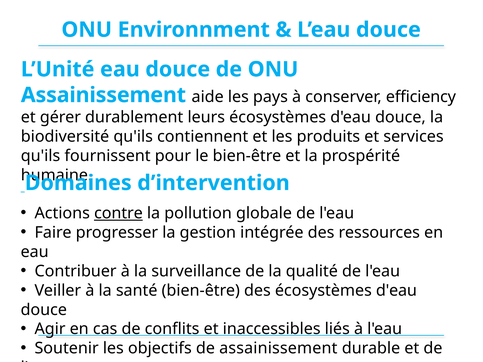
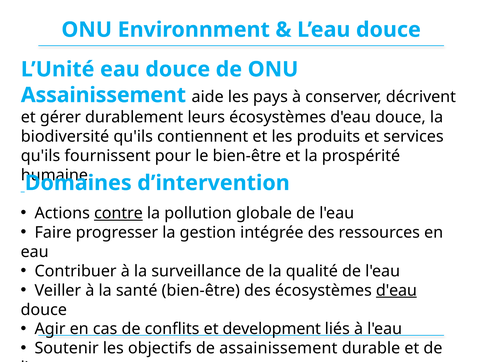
efficiency: efficiency -> décrivent
d'eau at (396, 291) underline: none -> present
inaccessibles: inaccessibles -> development
